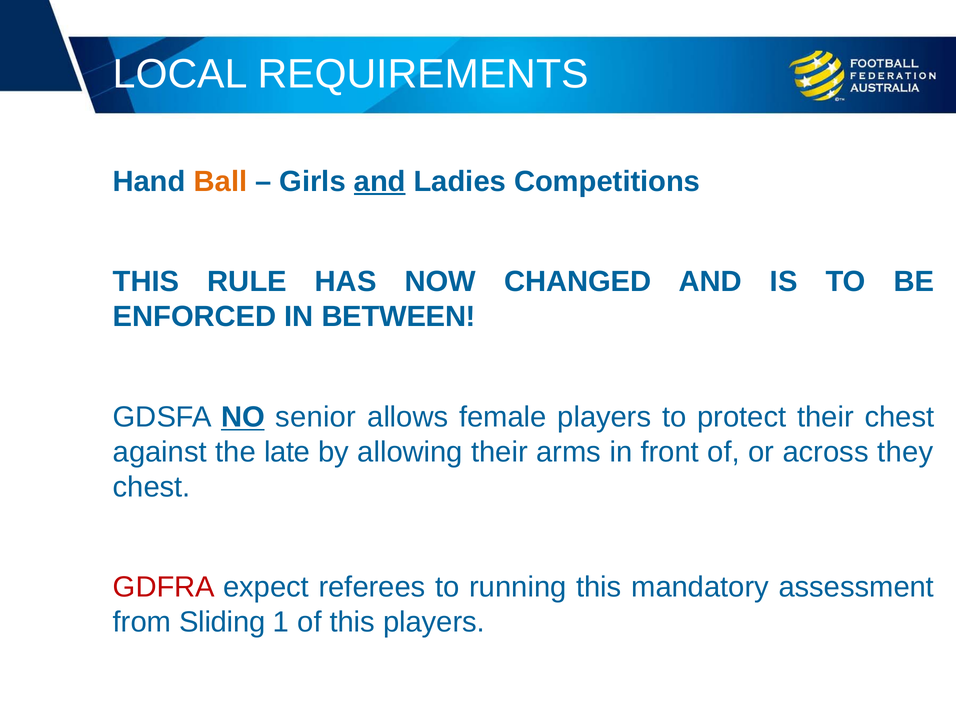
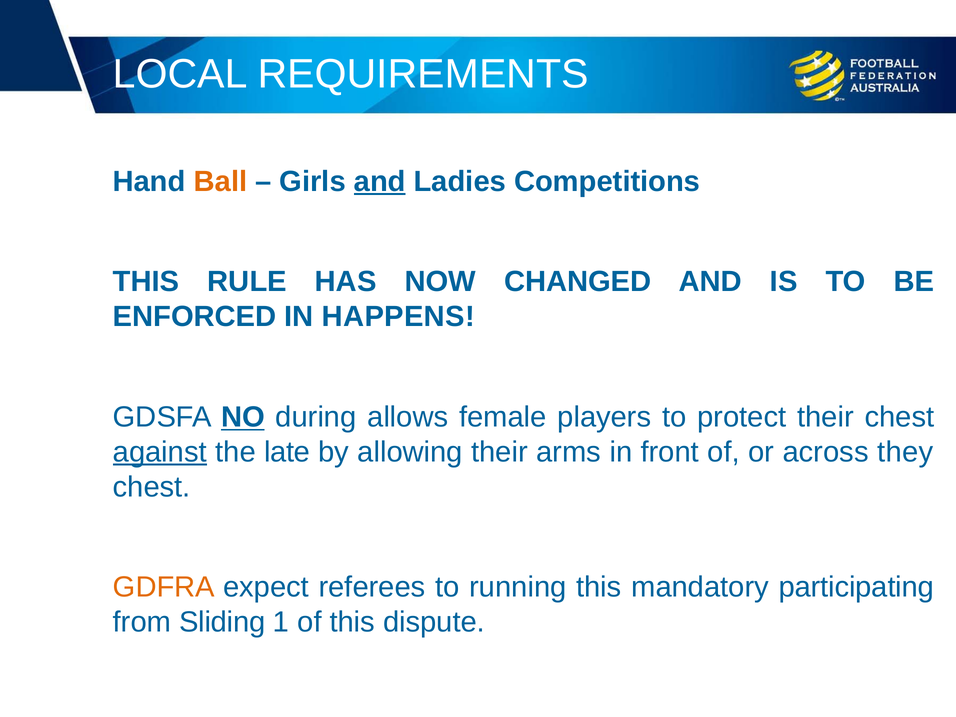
BETWEEN: BETWEEN -> HAPPENS
senior: senior -> during
against underline: none -> present
GDFRA colour: red -> orange
assessment: assessment -> participating
this players: players -> dispute
